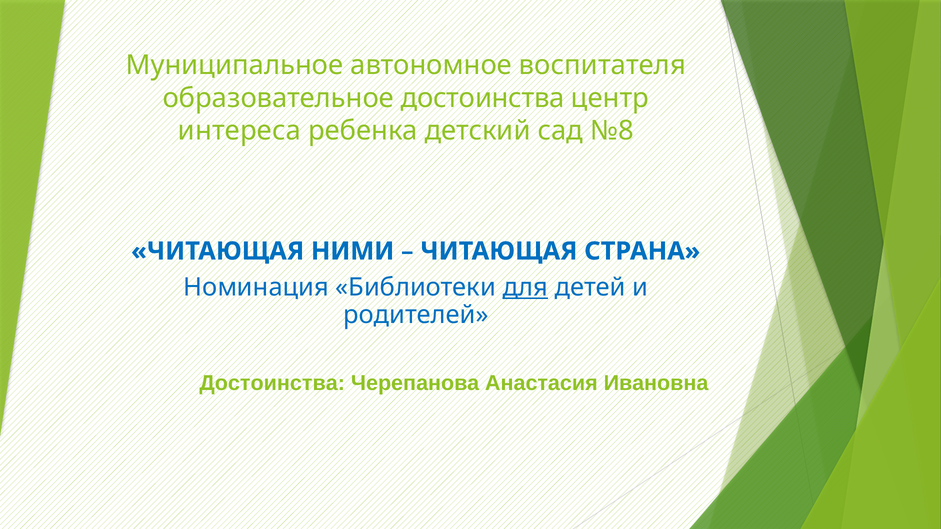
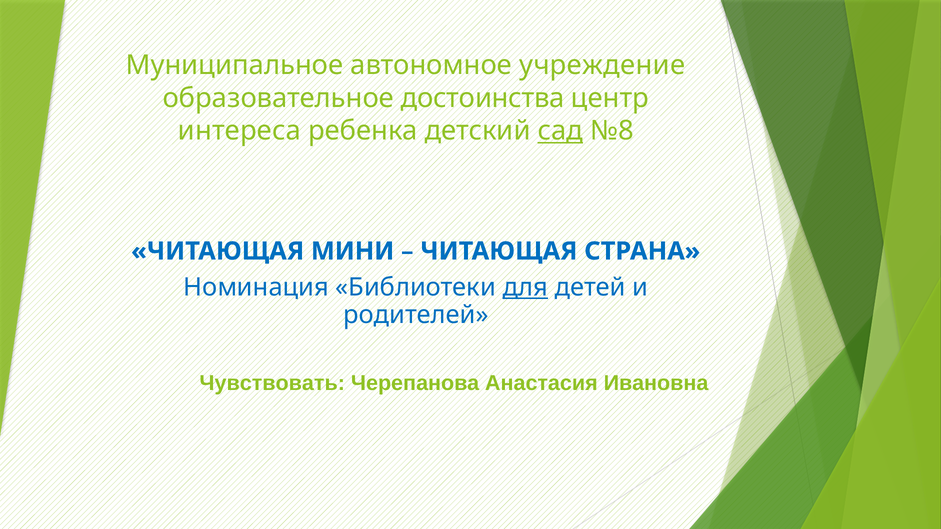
воспитателя: воспитателя -> учреждение
сад underline: none -> present
НИМИ: НИМИ -> МИНИ
Достоинства at (272, 384): Достоинства -> Чувствовать
